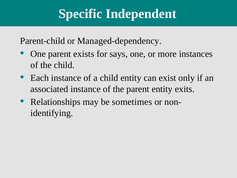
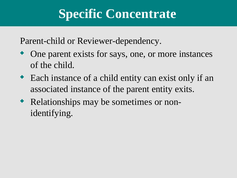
Independent: Independent -> Concentrate
Managed-dependency: Managed-dependency -> Reviewer-dependency
